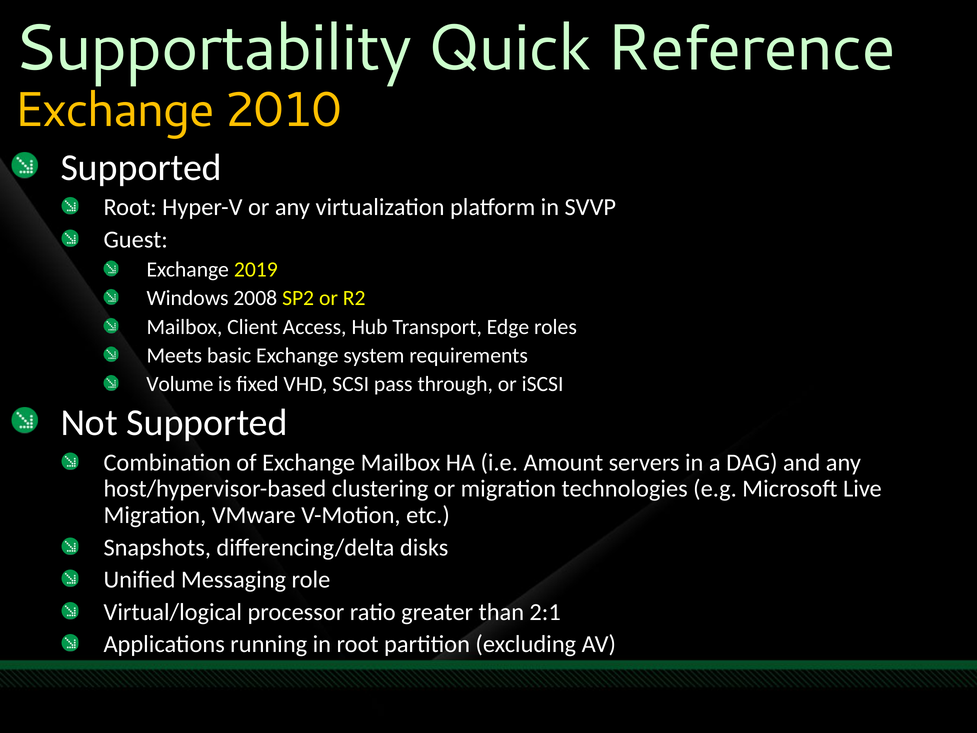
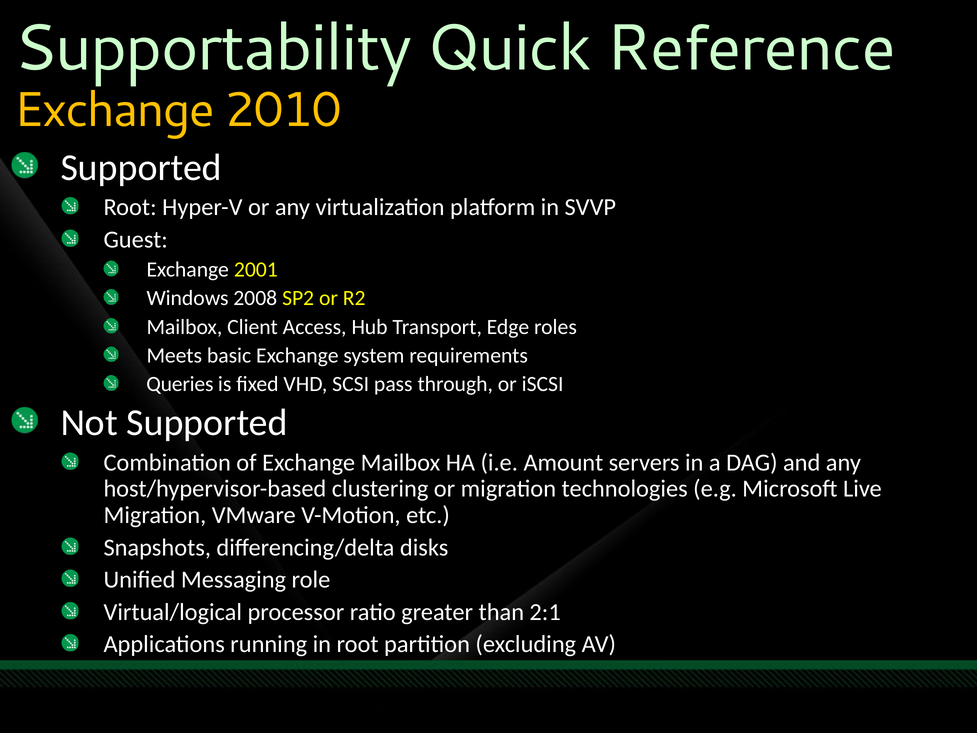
2019: 2019 -> 2001
Volume: Volume -> Queries
